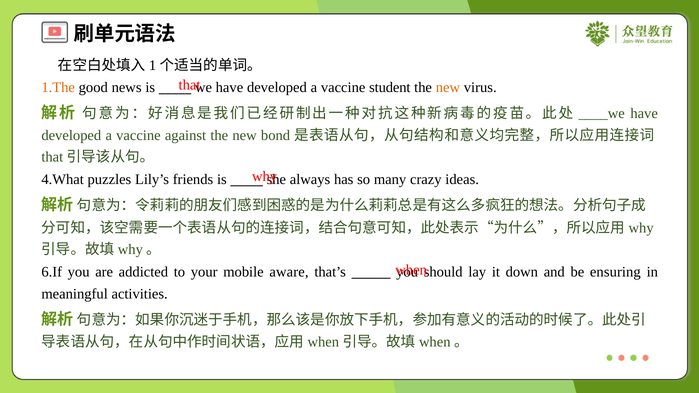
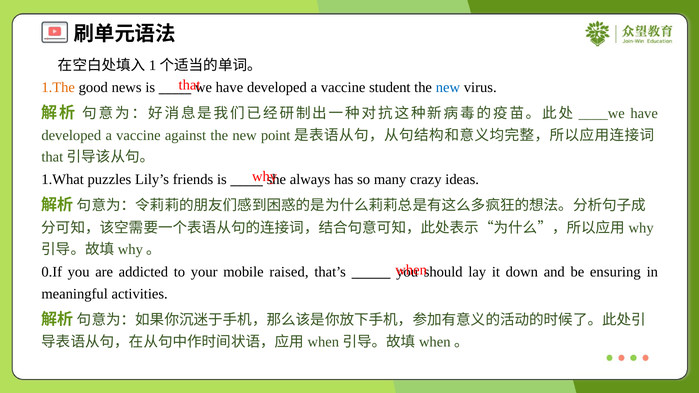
new at (448, 87) colour: orange -> blue
bond: bond -> point
4.What: 4.What -> 1.What
6.If: 6.If -> 0.If
aware: aware -> raised
